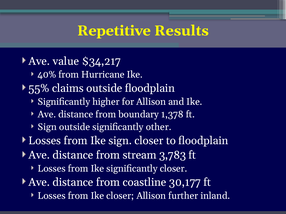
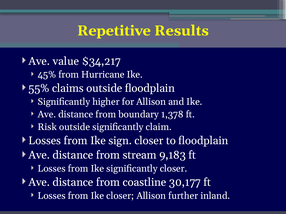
40%: 40% -> 45%
Sign at (47, 127): Sign -> Risk
other: other -> claim
3,783: 3,783 -> 9,183
